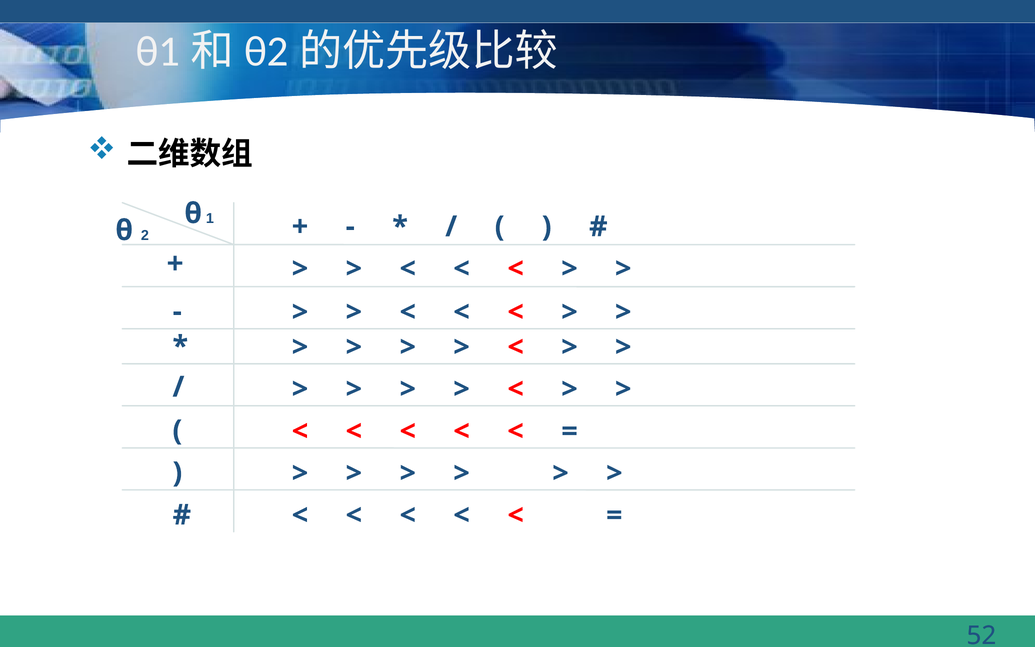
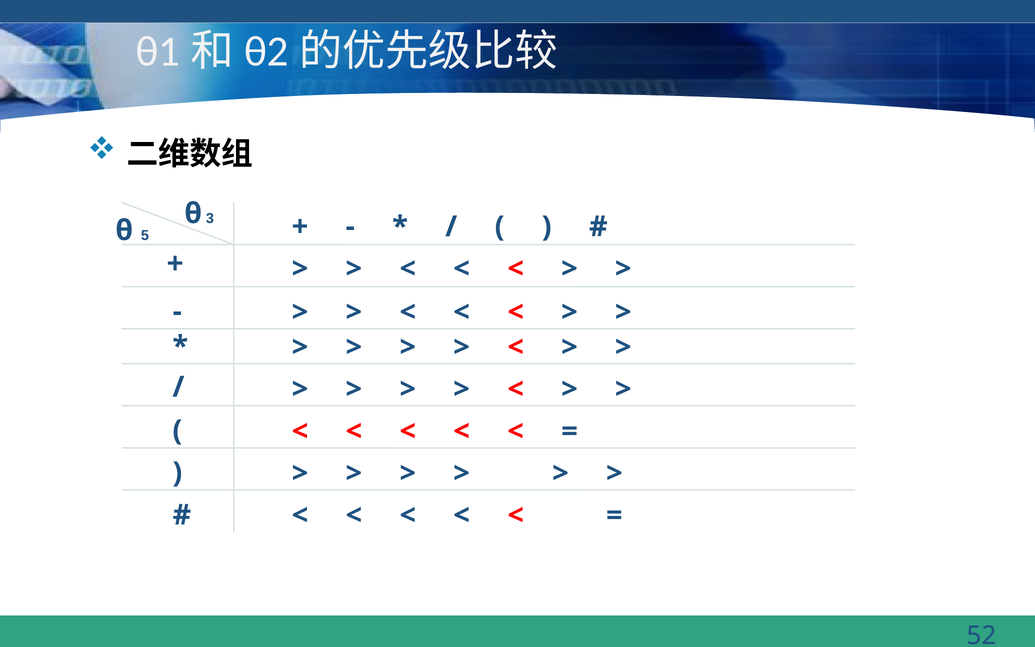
1: 1 -> 3
2: 2 -> 5
